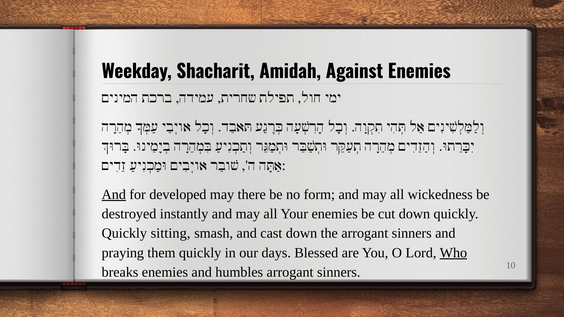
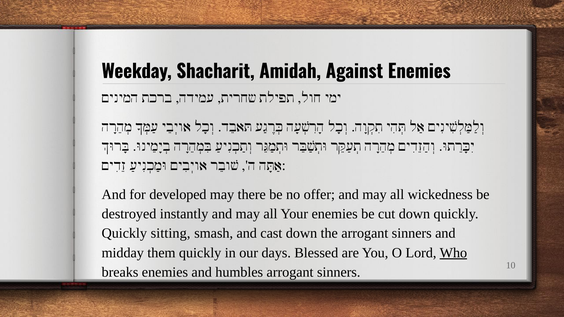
And at (114, 195) underline: present -> none
form: form -> offer
praying: praying -> midday
